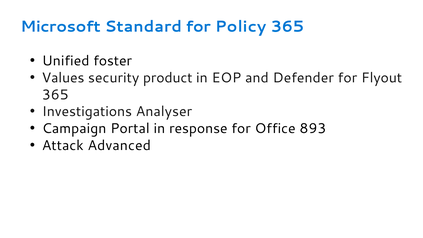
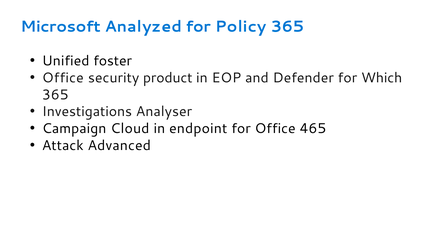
Standard: Standard -> Analyzed
Values at (63, 78): Values -> Office
Flyout: Flyout -> Which
Portal: Portal -> Cloud
response: response -> endpoint
893: 893 -> 465
